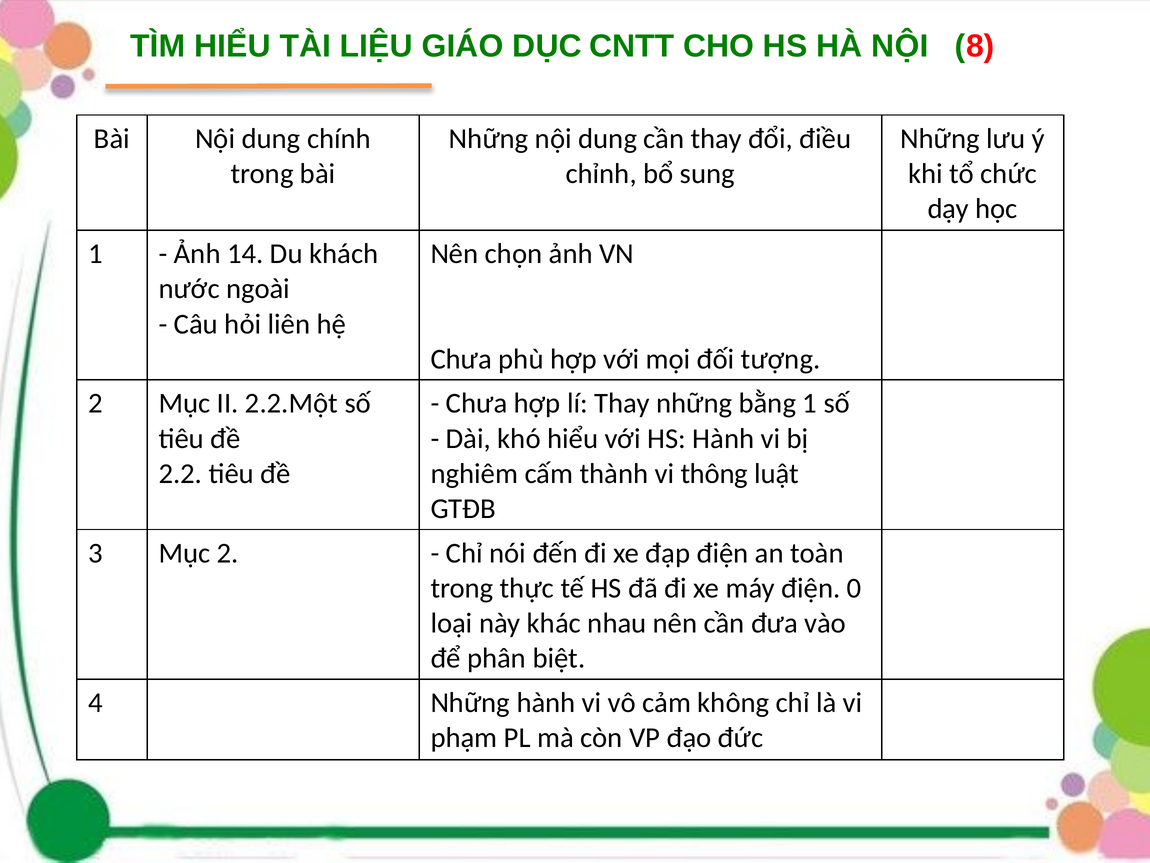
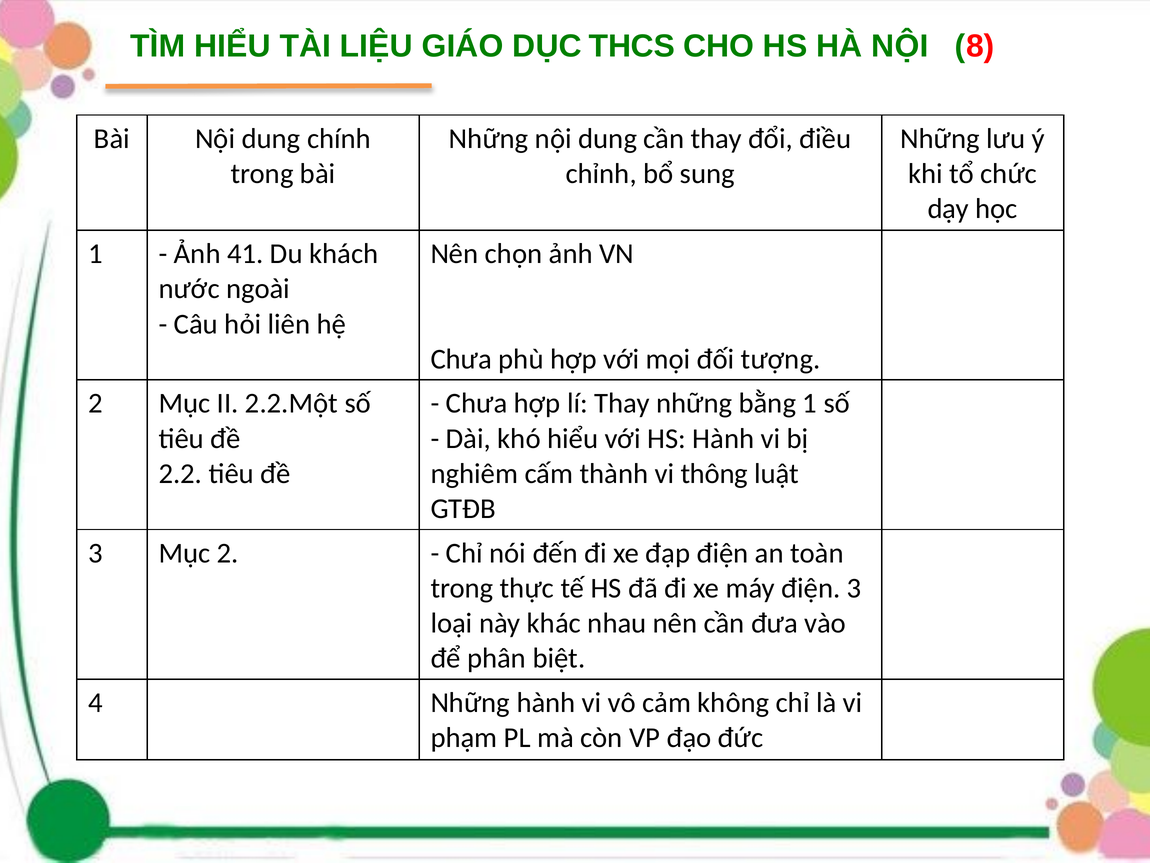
CNTT: CNTT -> THCS
14: 14 -> 41
điện 0: 0 -> 3
